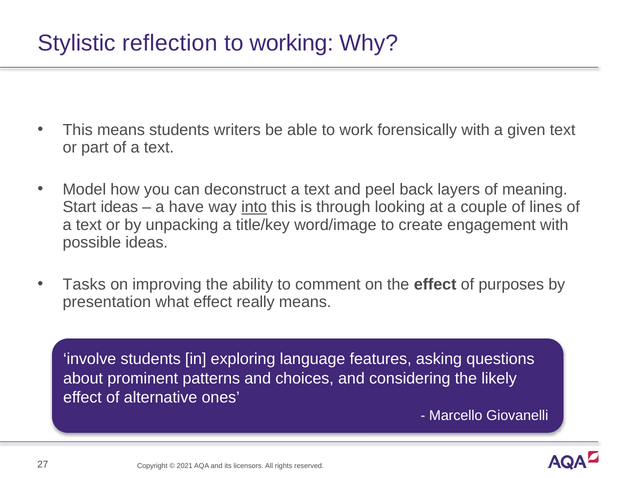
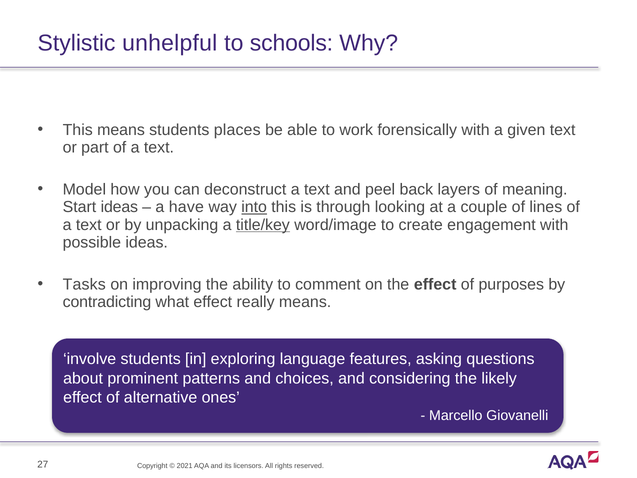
reflection: reflection -> unhelpful
working: working -> schools
writers: writers -> places
title/key underline: none -> present
presentation: presentation -> contradicting
